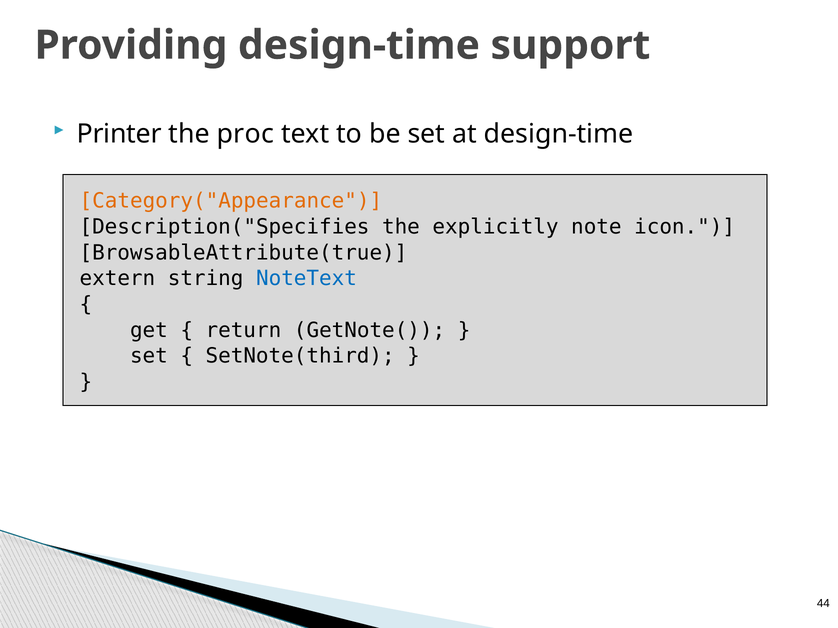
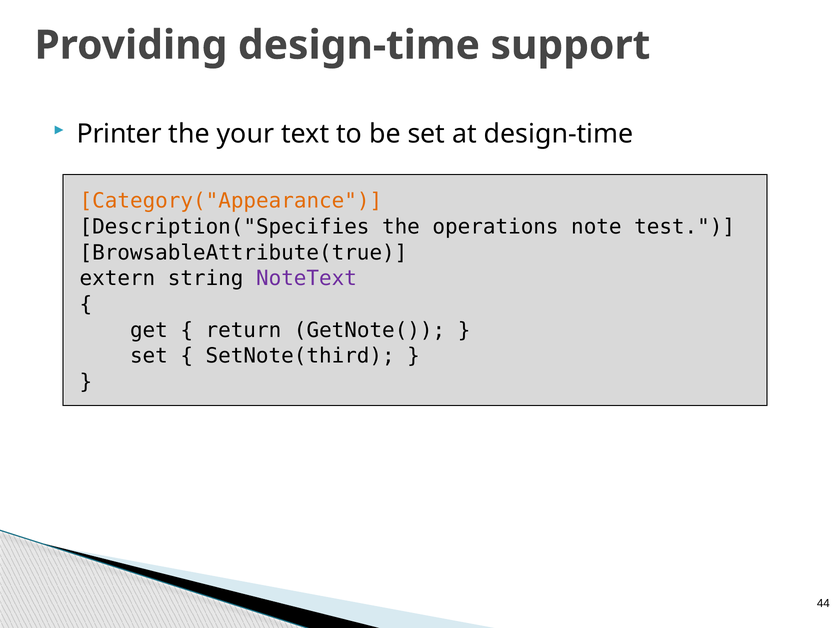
proc: proc -> your
explicitly: explicitly -> operations
icon: icon -> test
NoteText colour: blue -> purple
